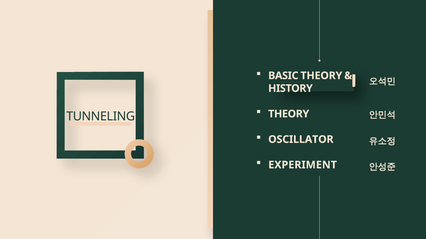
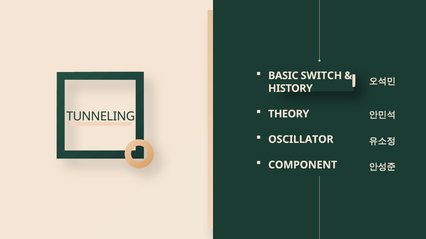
BASIC THEORY: THEORY -> SWITCH
EXPERIMENT: EXPERIMENT -> COMPONENT
